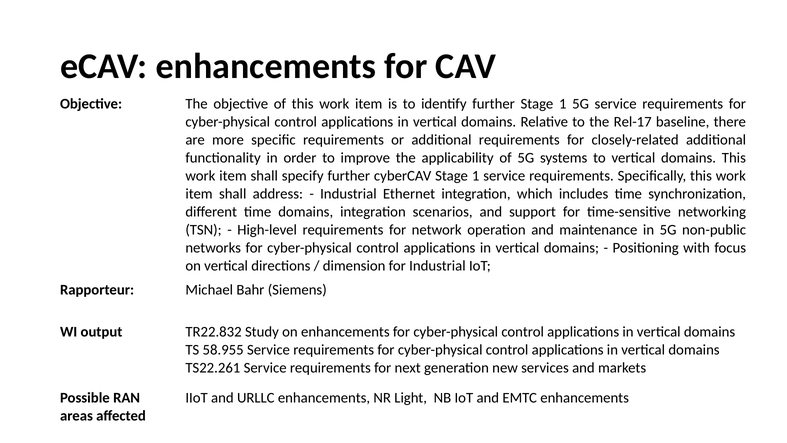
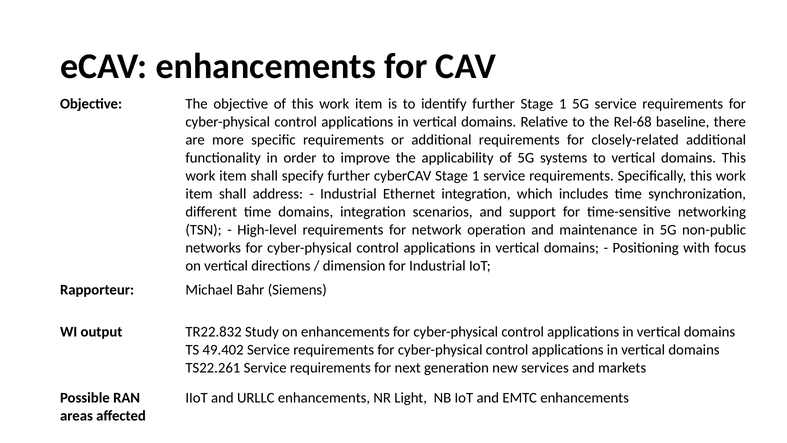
Rel-17: Rel-17 -> Rel-68
58.955: 58.955 -> 49.402
